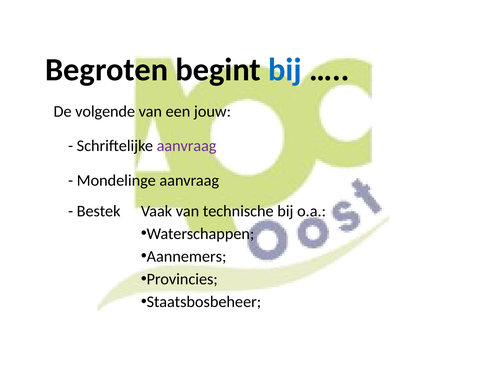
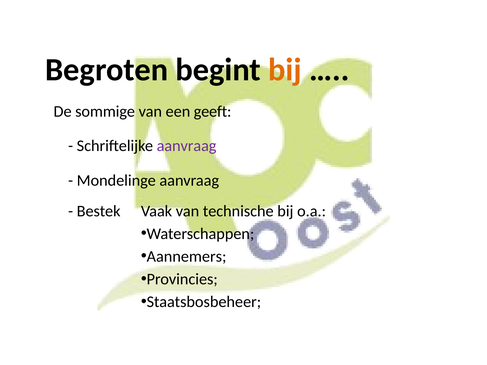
bij at (285, 70) colour: blue -> orange
volgende: volgende -> sommige
jouw: jouw -> geeft
